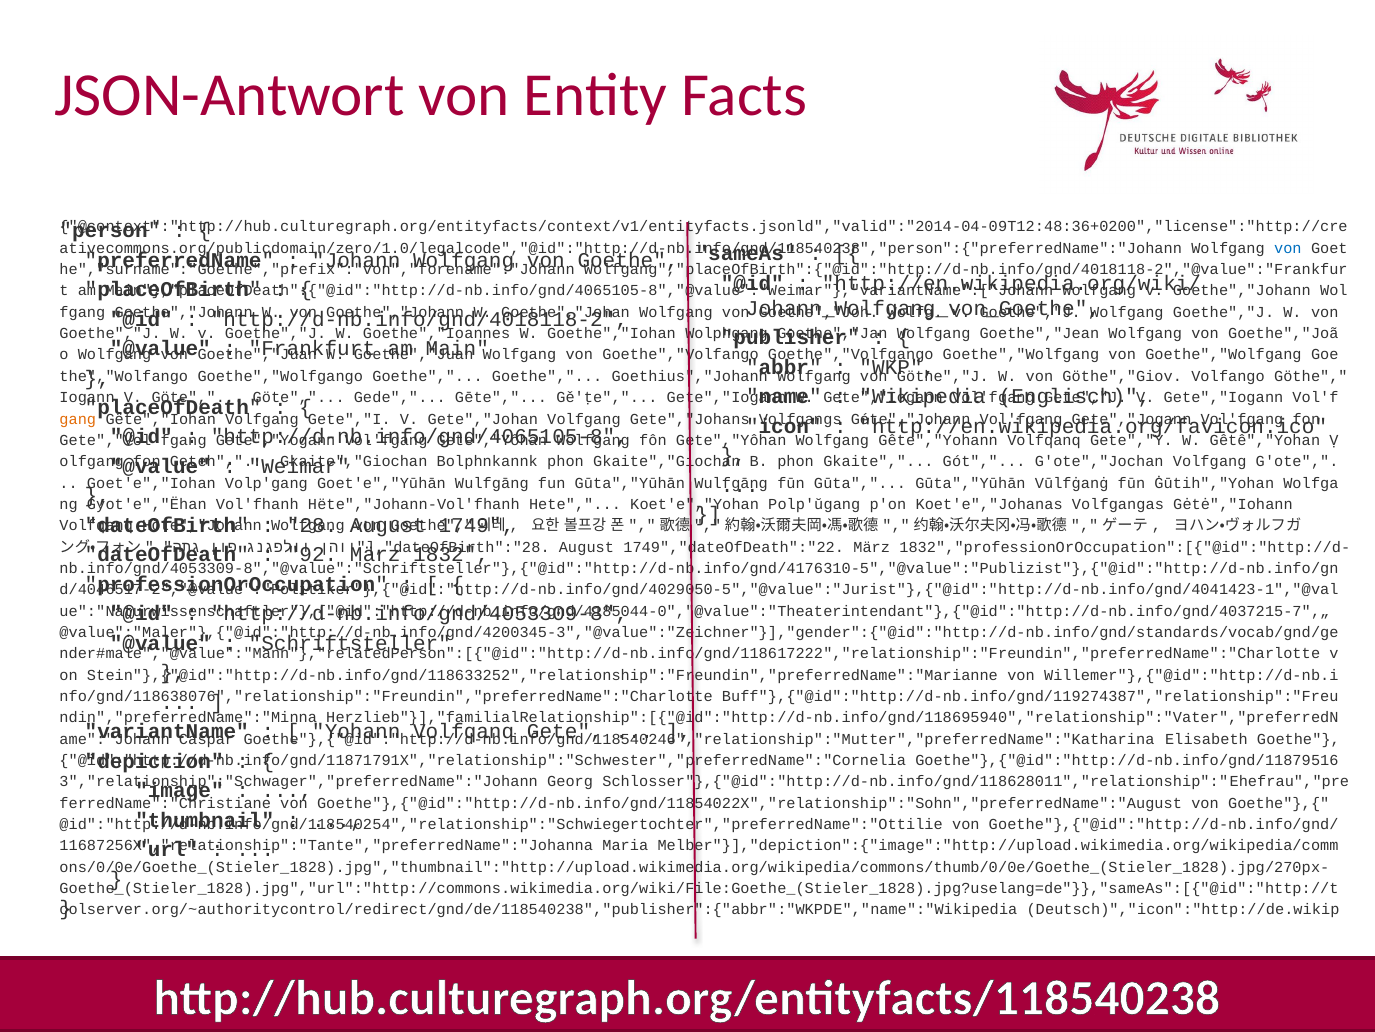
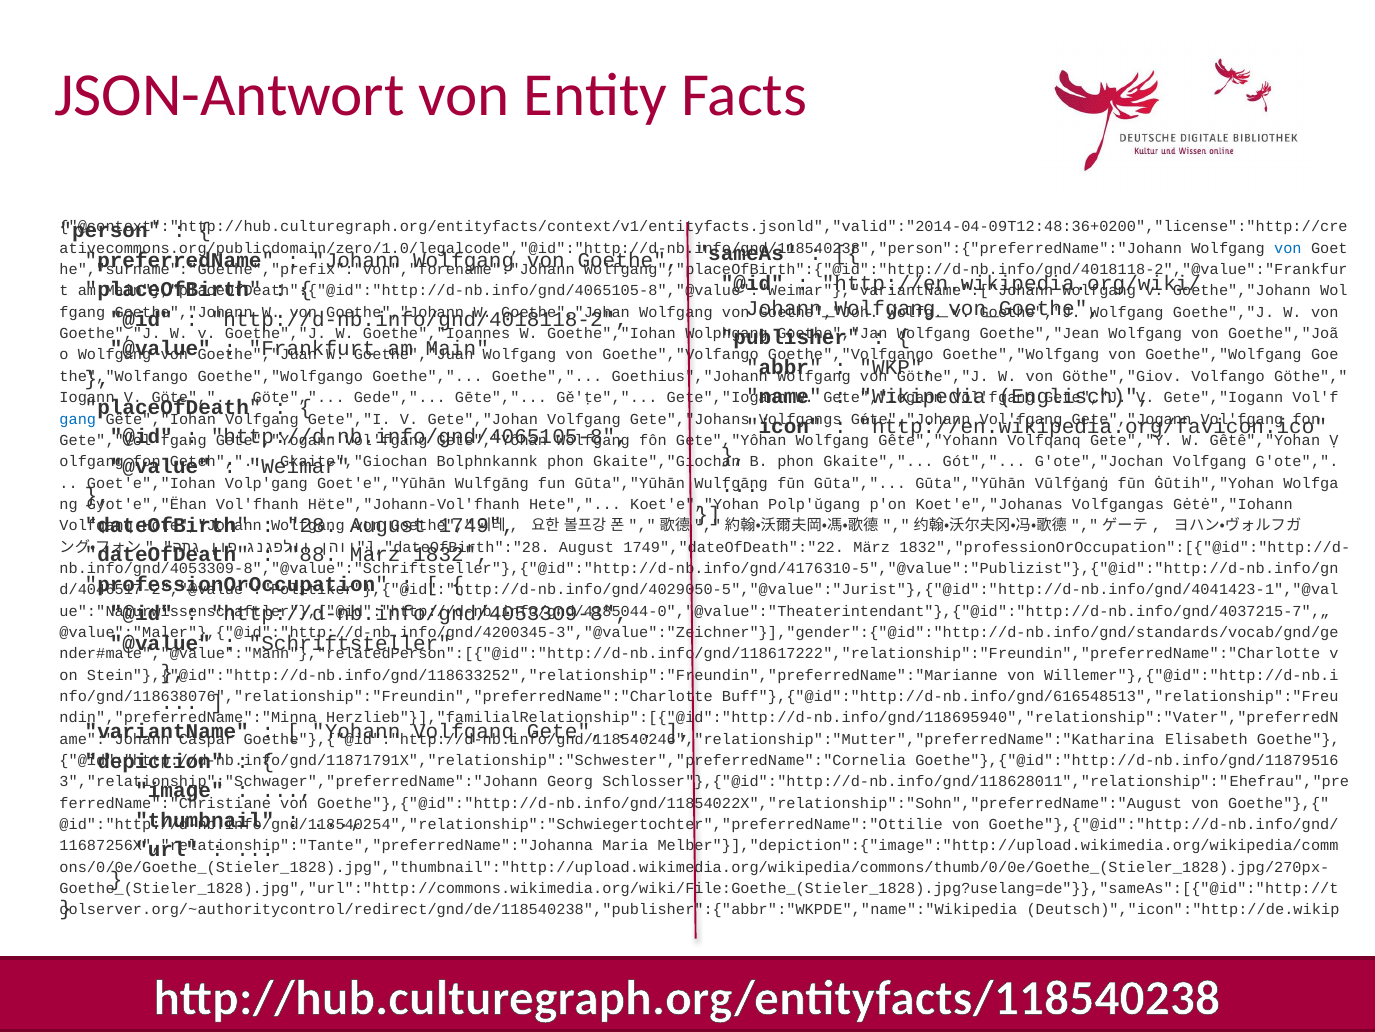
gang colour: orange -> blue
92: 92 -> 88
Buff"},{"@id":"http://d-nb.info/gnd/119274387","relationship":"Freu: Buff"},{"@id":"http://d-nb.info/gnd/119274387","relationship":"Freu -> Buff"},{"@id":"http://d-nb.info/gnd/616548513","relationship":"Freu
